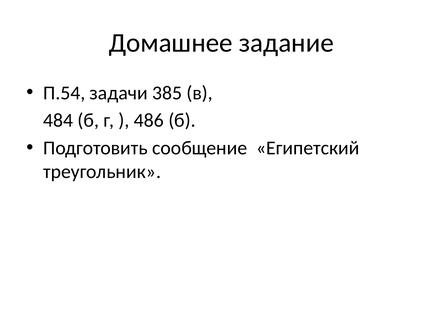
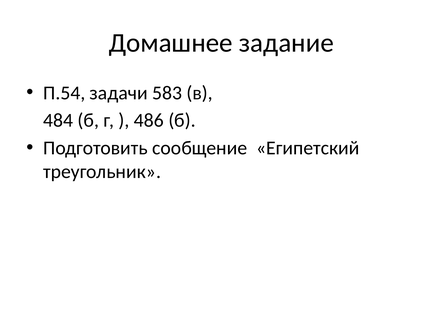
385: 385 -> 583
